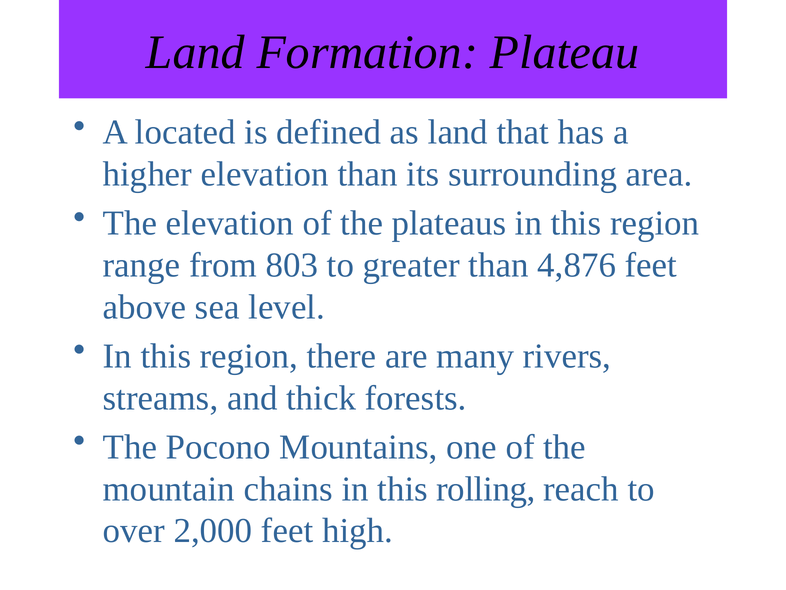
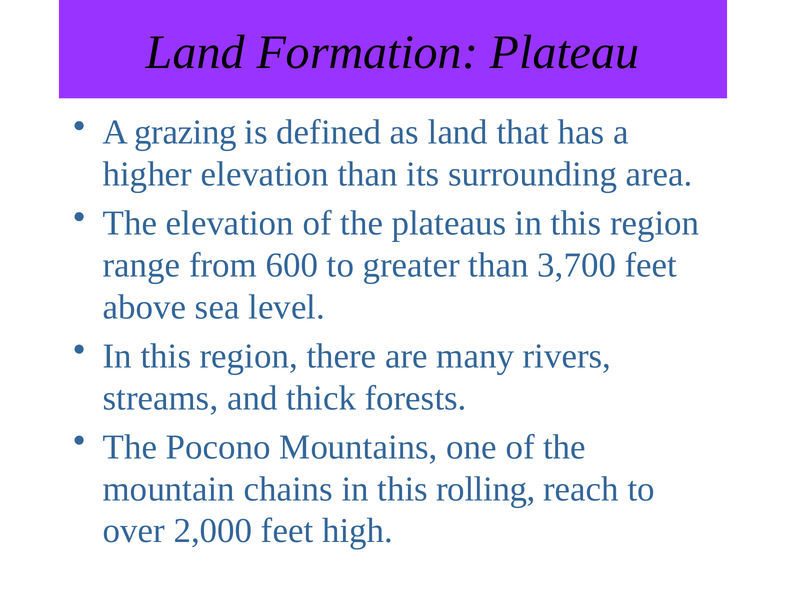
located: located -> grazing
803: 803 -> 600
4,876: 4,876 -> 3,700
